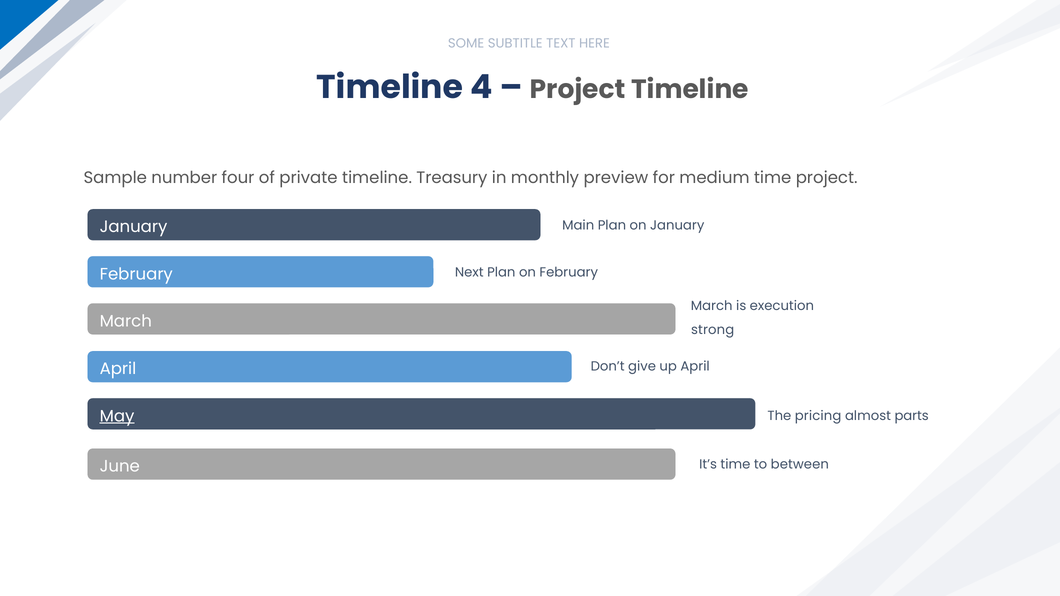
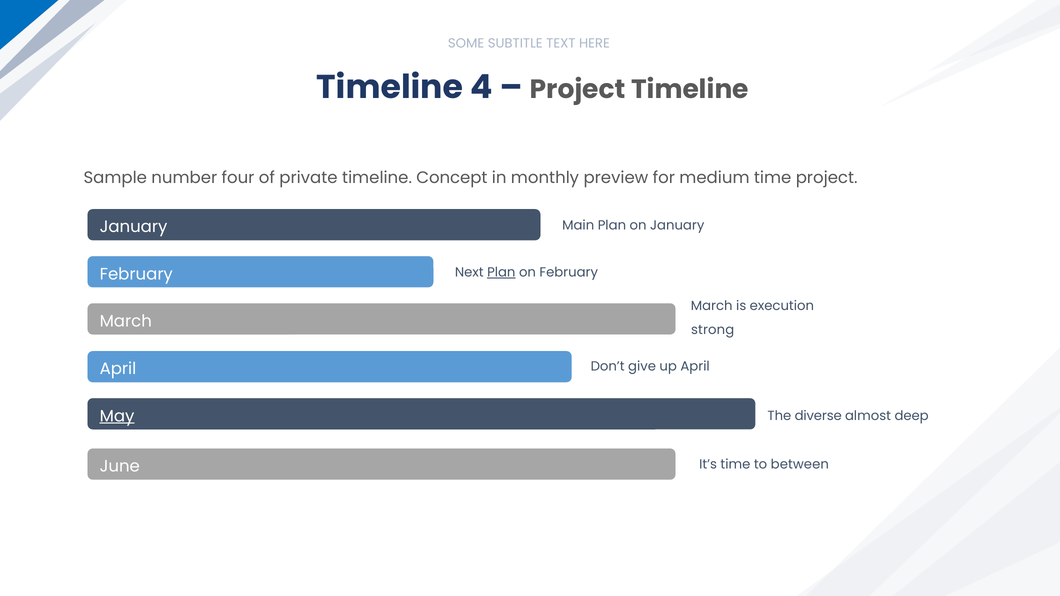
Treasury: Treasury -> Concept
Plan at (501, 272) underline: none -> present
pricing: pricing -> diverse
parts: parts -> deep
